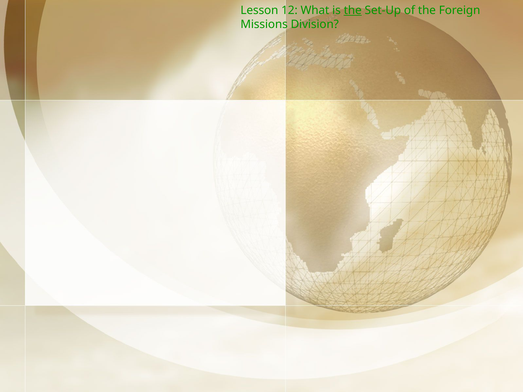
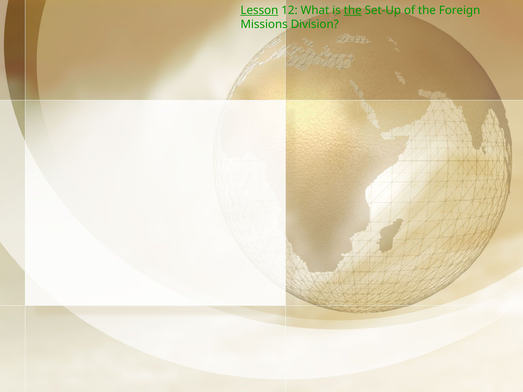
Lesson underline: none -> present
